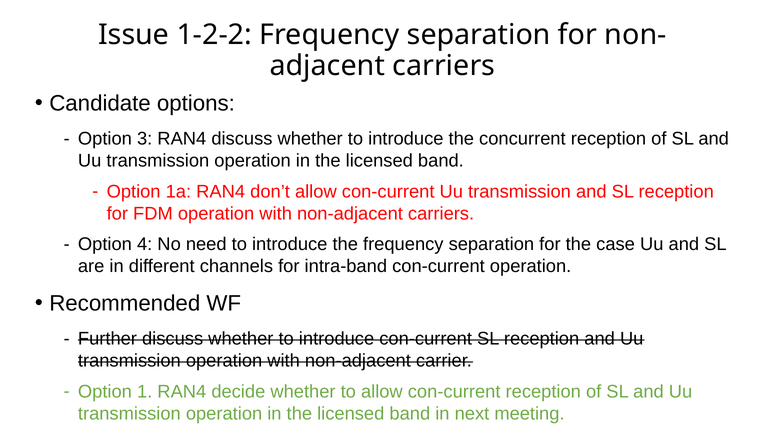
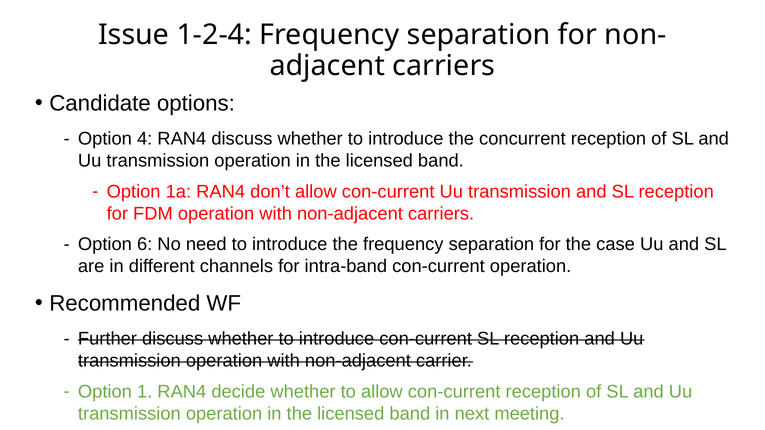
1-2-2: 1-2-2 -> 1-2-4
3: 3 -> 4
4: 4 -> 6
